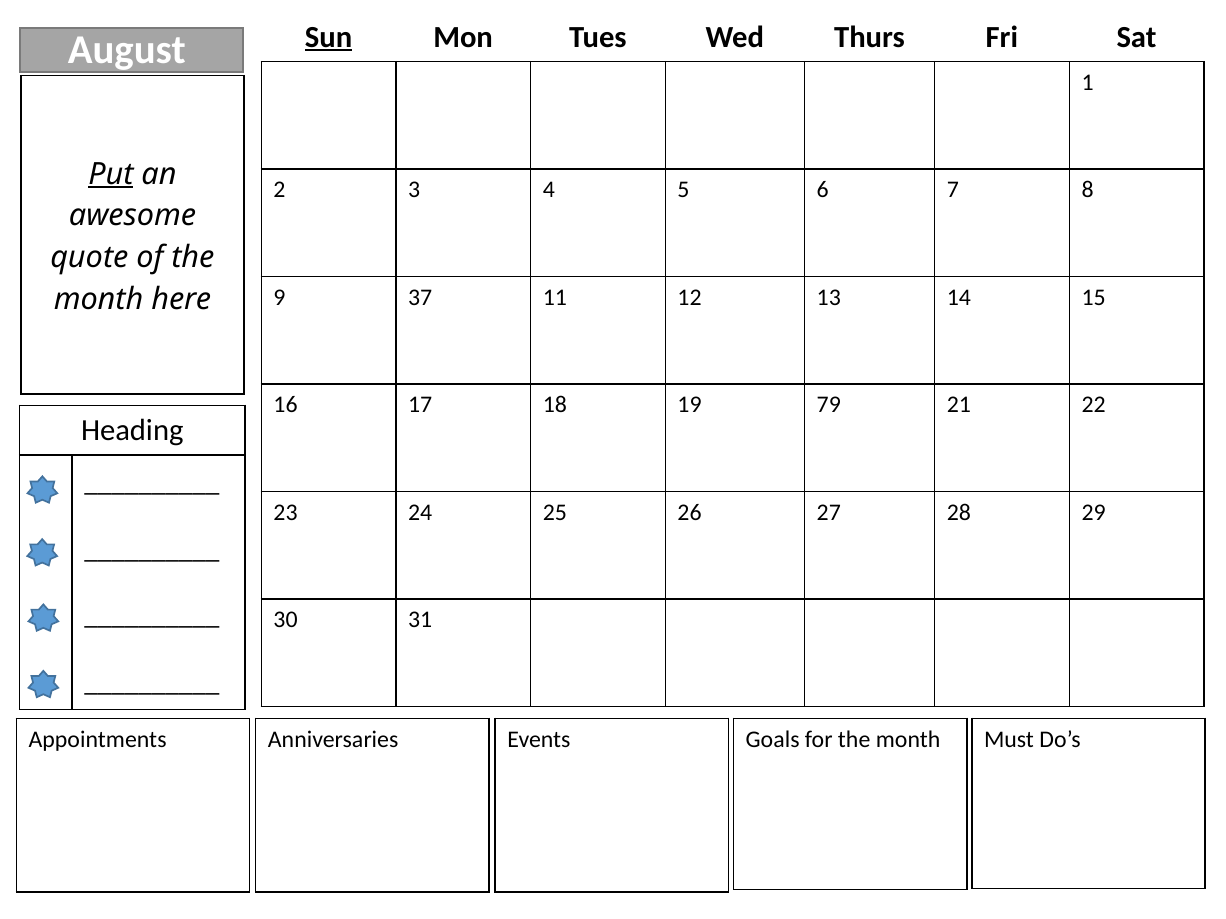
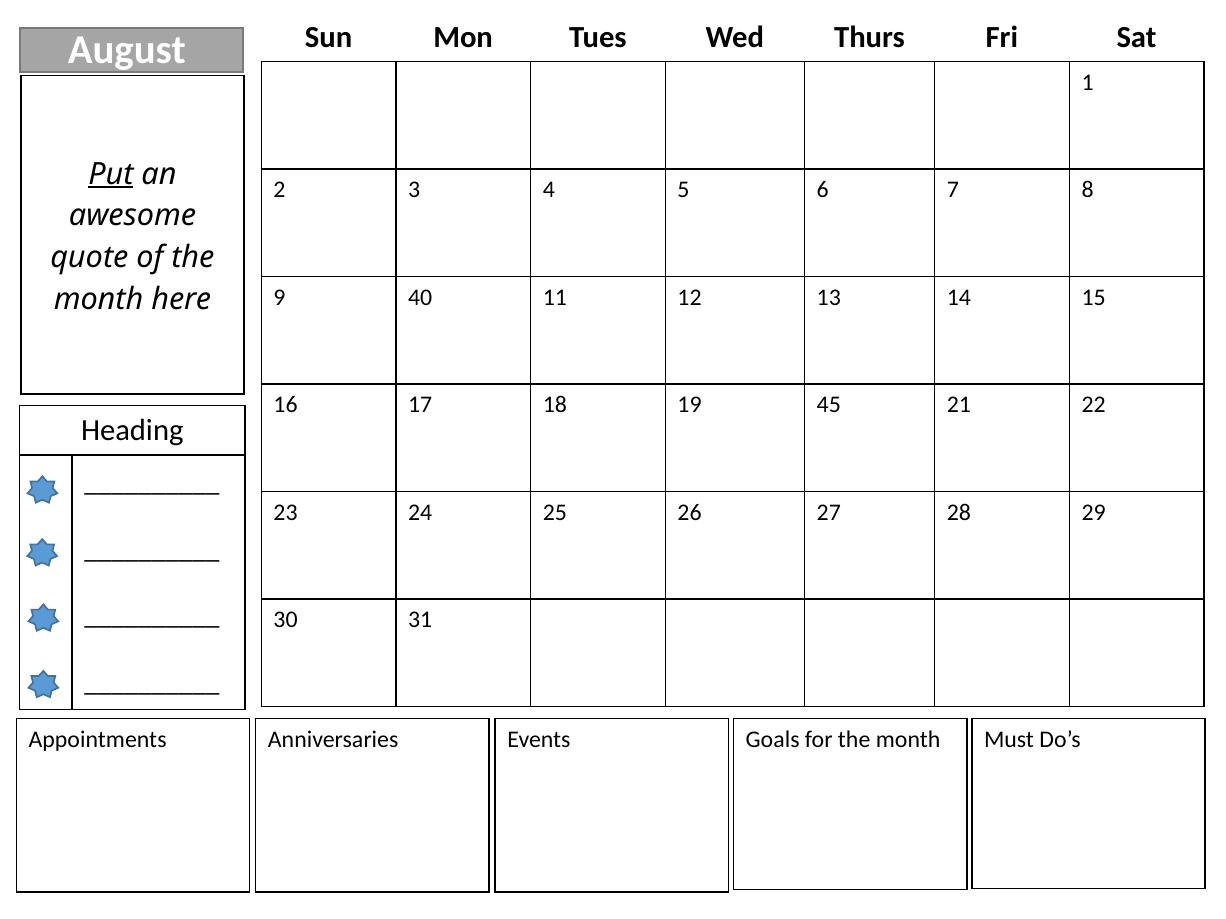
Sun underline: present -> none
37: 37 -> 40
79: 79 -> 45
